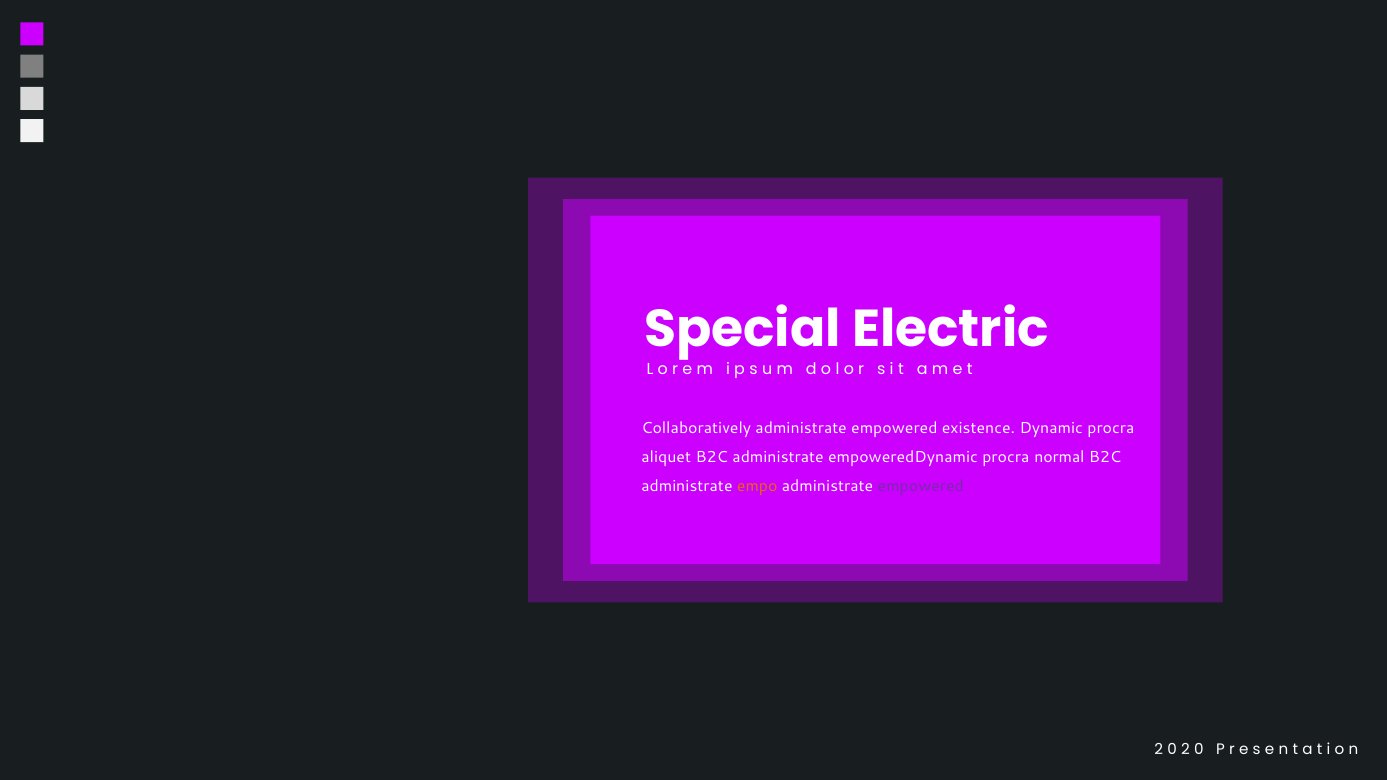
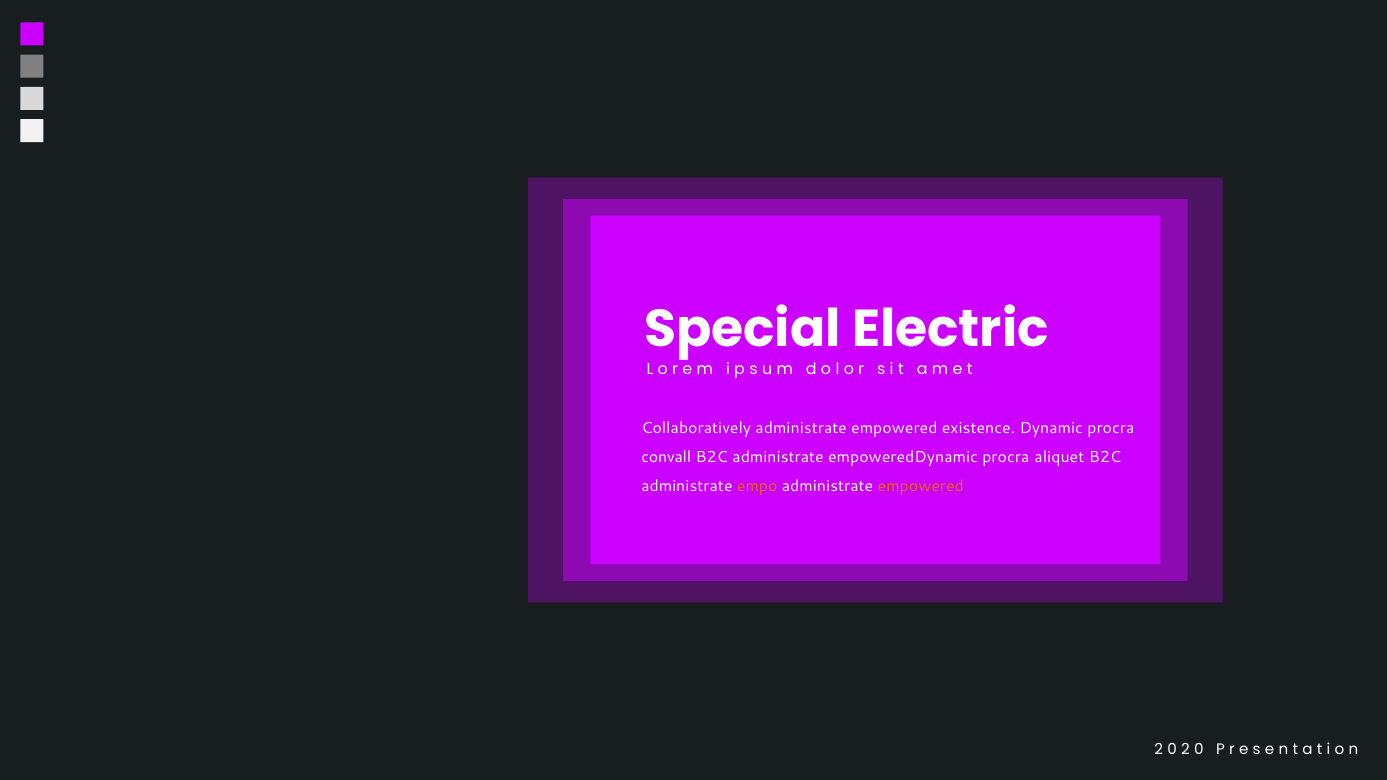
aliquet: aliquet -> convall
normal: normal -> aliquet
empowered at (921, 486) colour: purple -> orange
